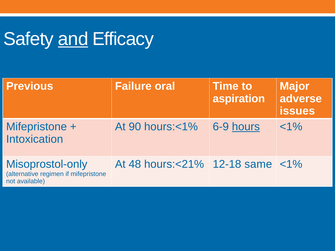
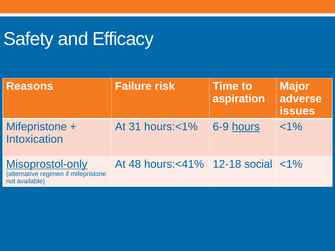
and underline: present -> none
Previous: Previous -> Reasons
oral: oral -> risk
90: 90 -> 31
Misoprostol-only underline: none -> present
hours:<21%: hours:<21% -> hours:<41%
same: same -> social
